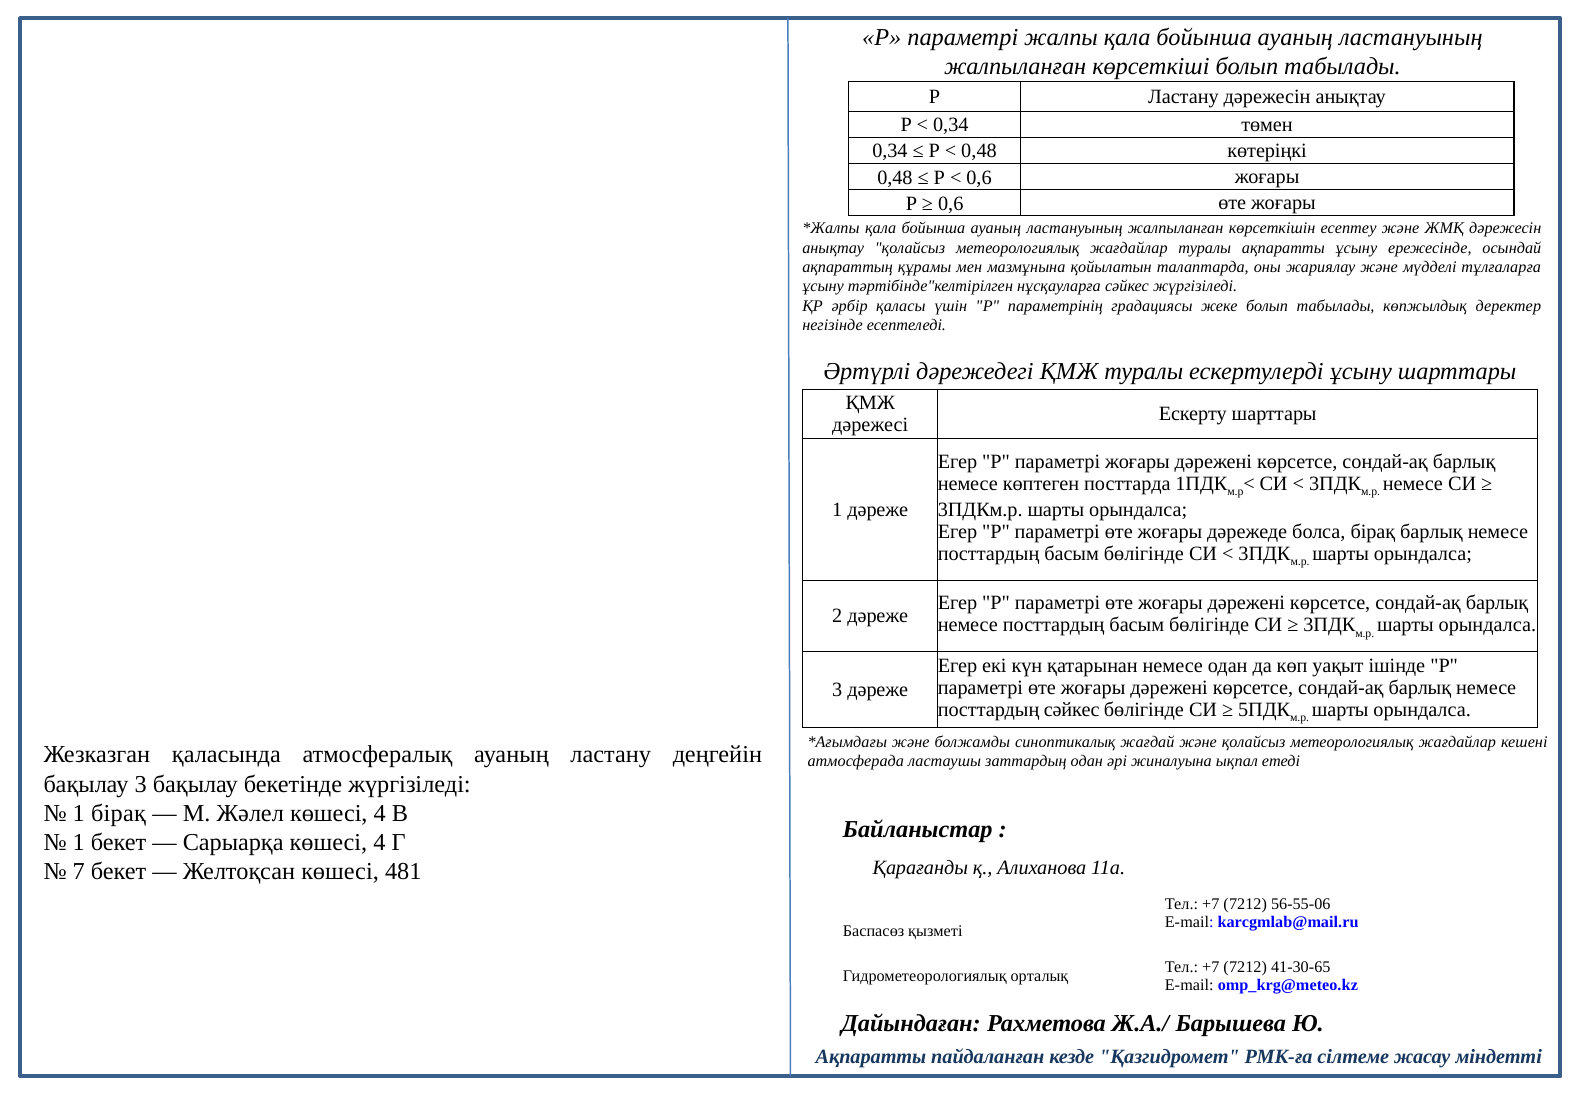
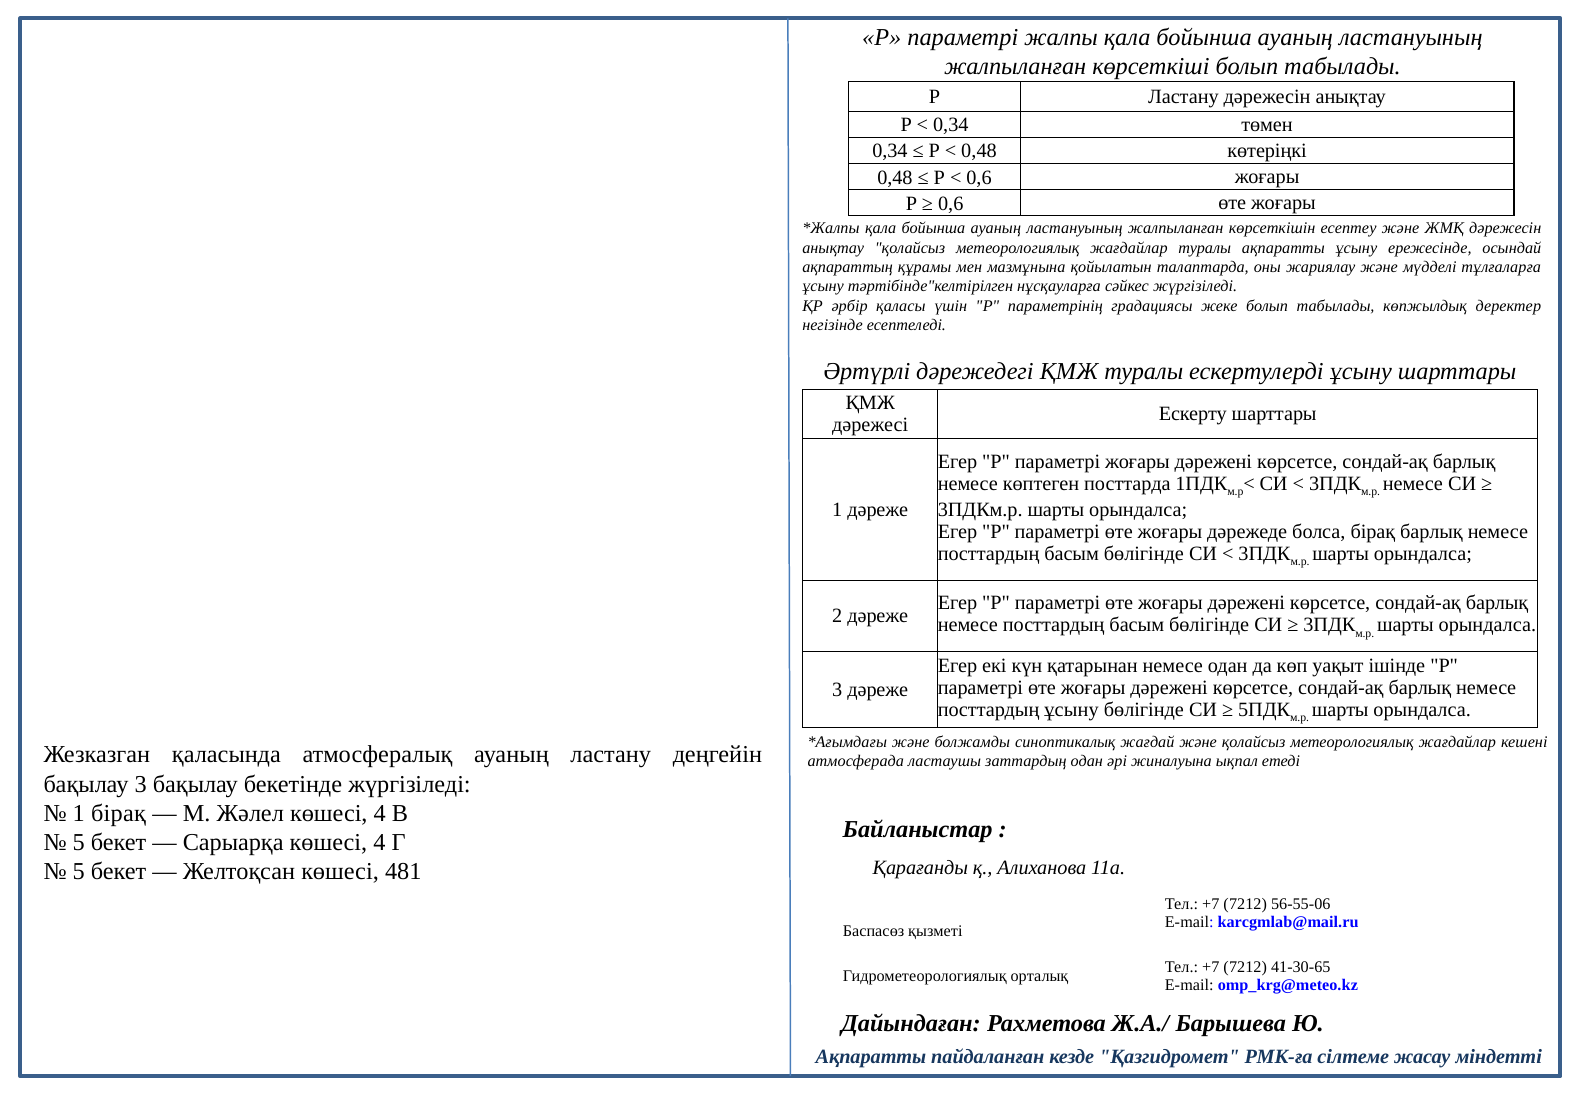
посттардың сәйкес: сәйкес -> ұсыну
1 at (79, 842): 1 -> 5
7 at (79, 871): 7 -> 5
